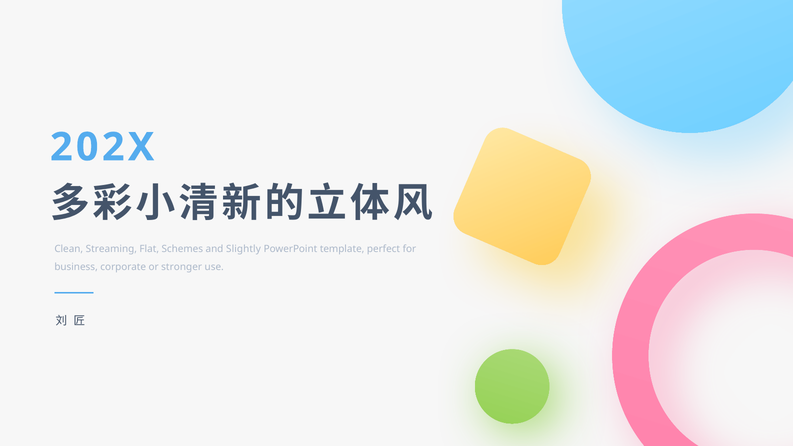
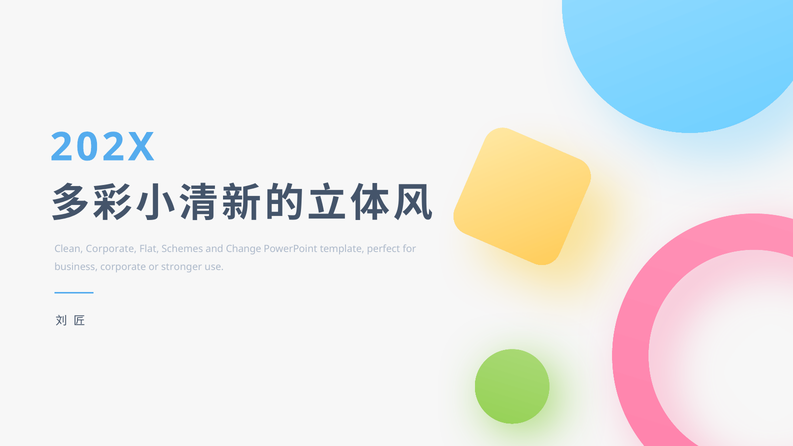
Clean Streaming: Streaming -> Corporate
Slightly: Slightly -> Change
